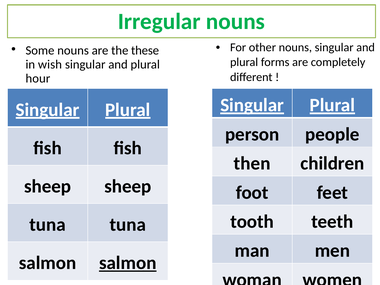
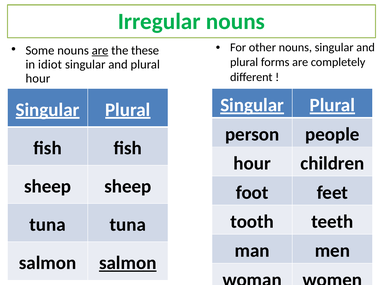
are at (100, 50) underline: none -> present
wish: wish -> idiot
then at (252, 163): then -> hour
